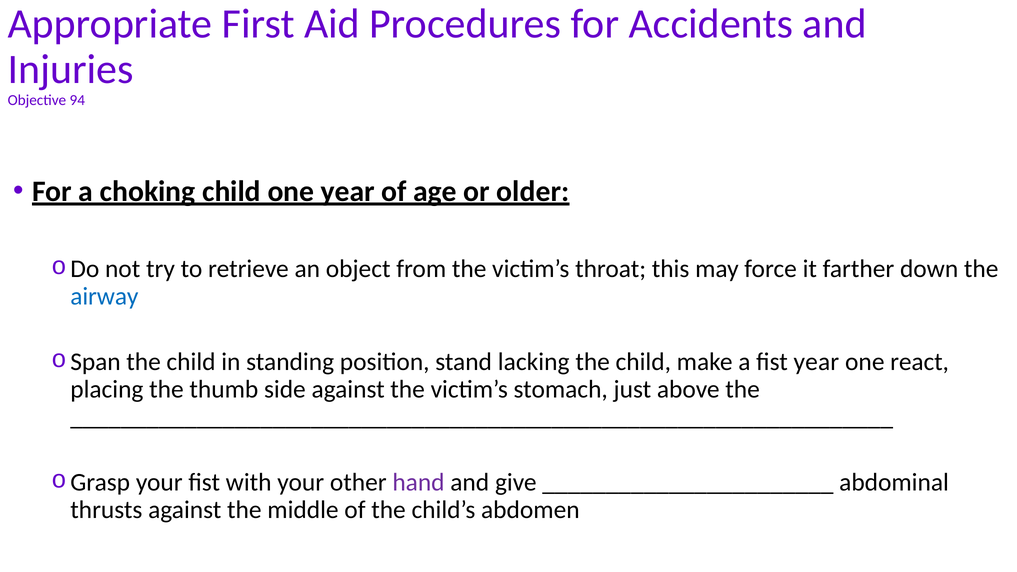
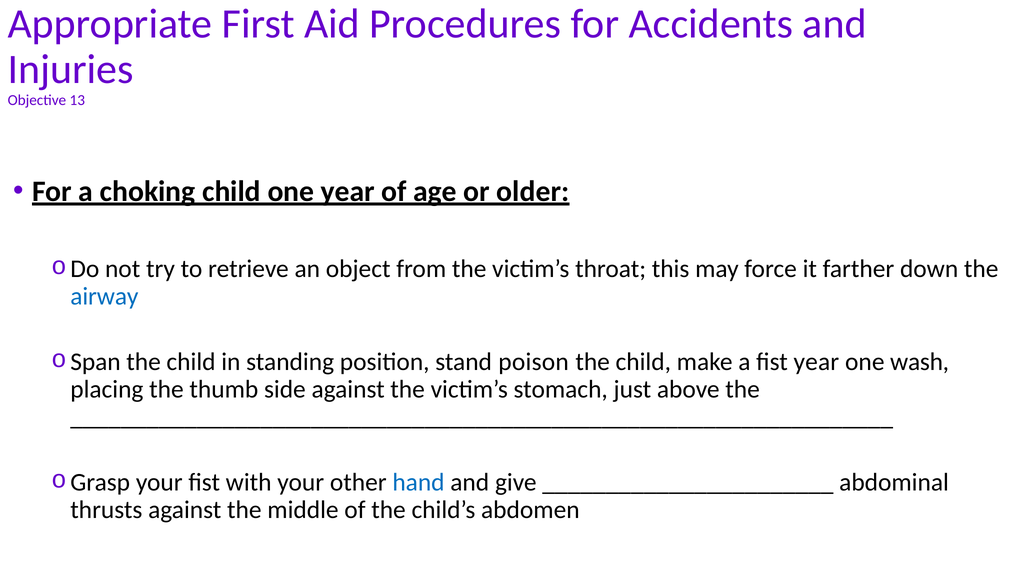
94: 94 -> 13
lacking: lacking -> poison
react: react -> wash
hand colour: purple -> blue
